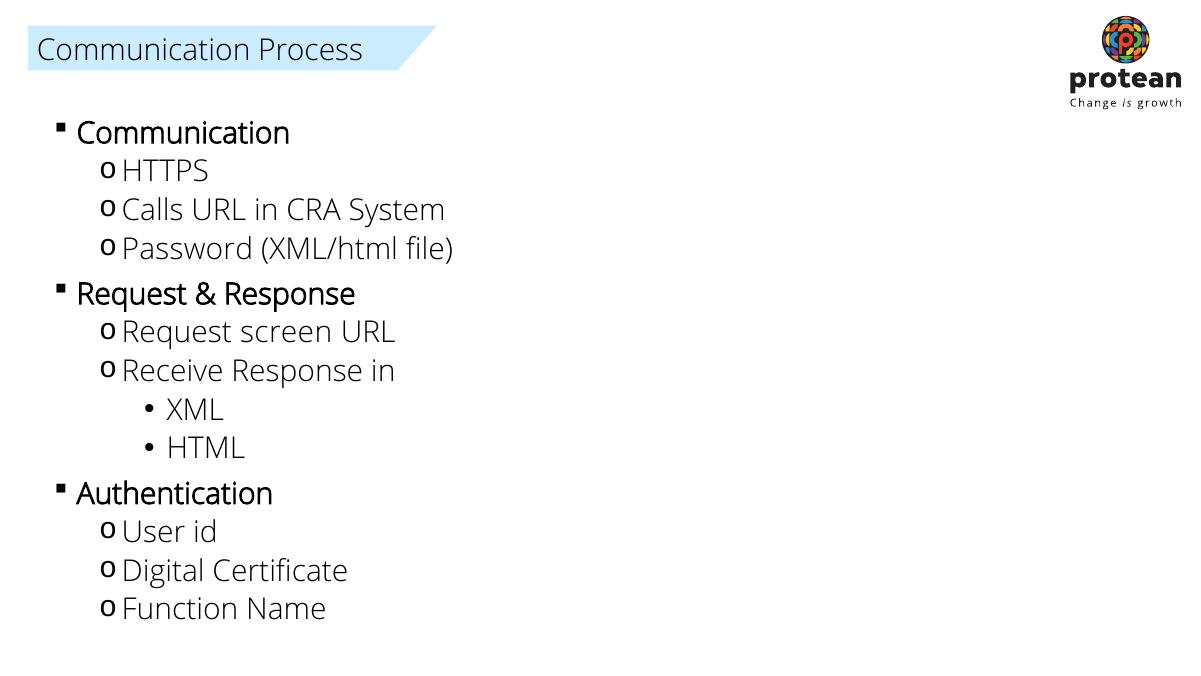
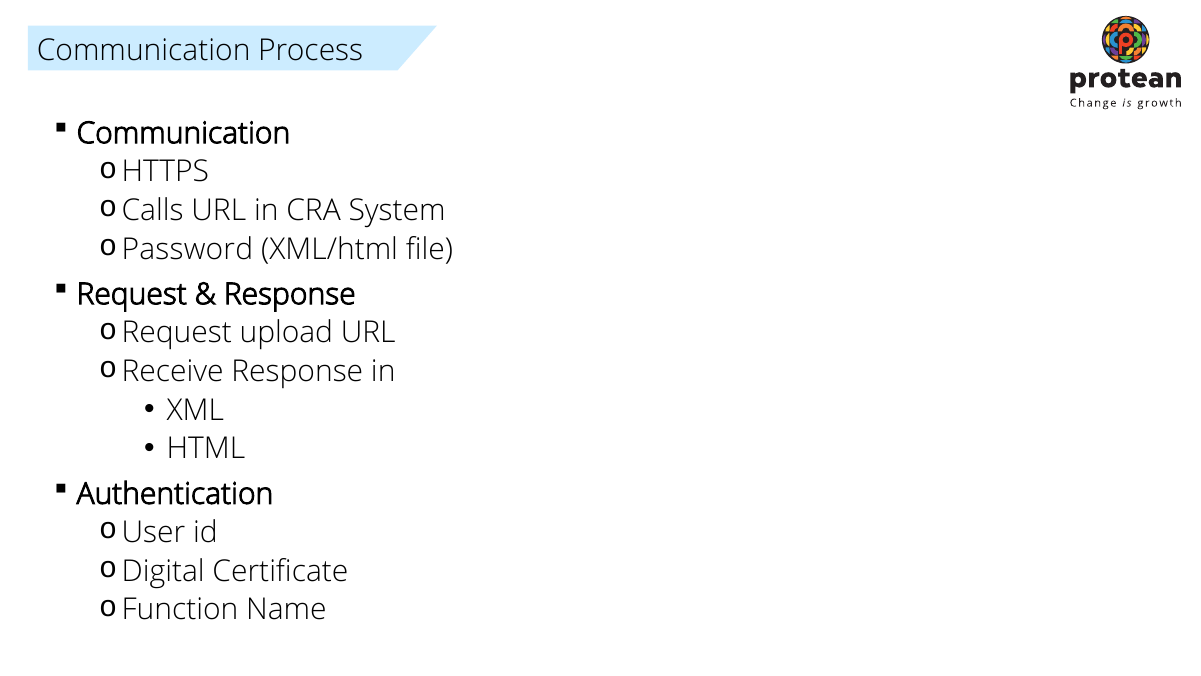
screen: screen -> upload
